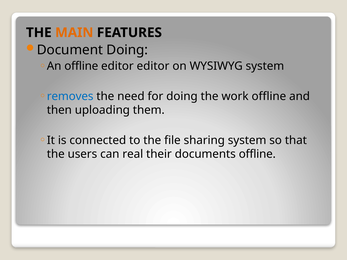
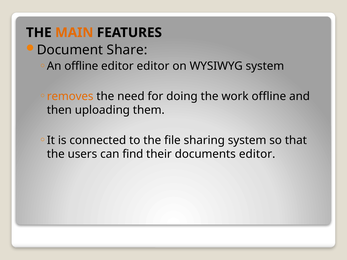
Document Doing: Doing -> Share
removes colour: blue -> orange
real: real -> find
documents offline: offline -> editor
